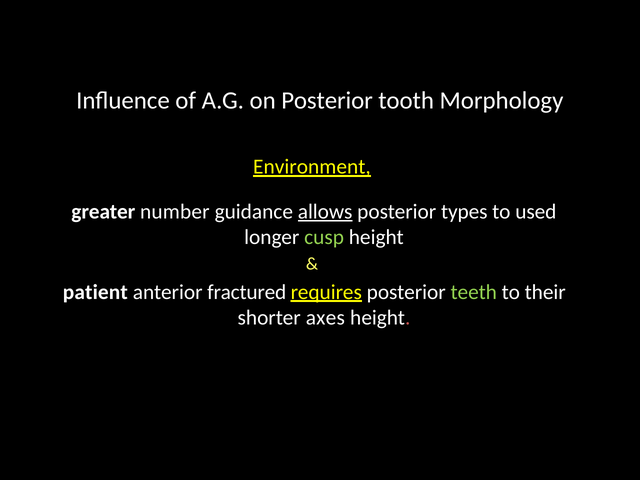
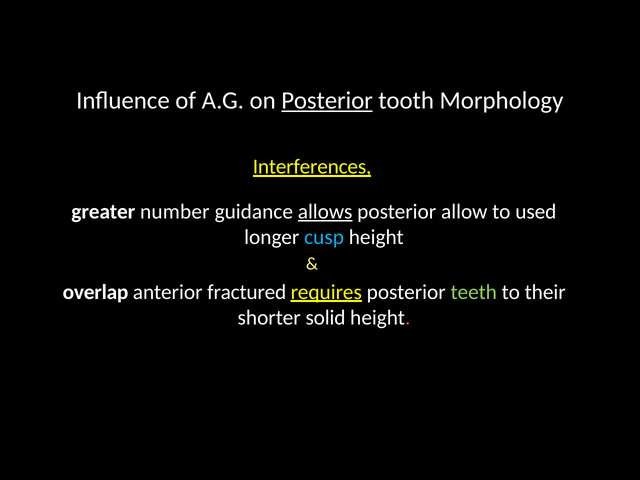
Posterior at (327, 100) underline: none -> present
Environment: Environment -> Interferences
types: types -> allow
cusp colour: light green -> light blue
patient: patient -> overlap
axes: axes -> solid
